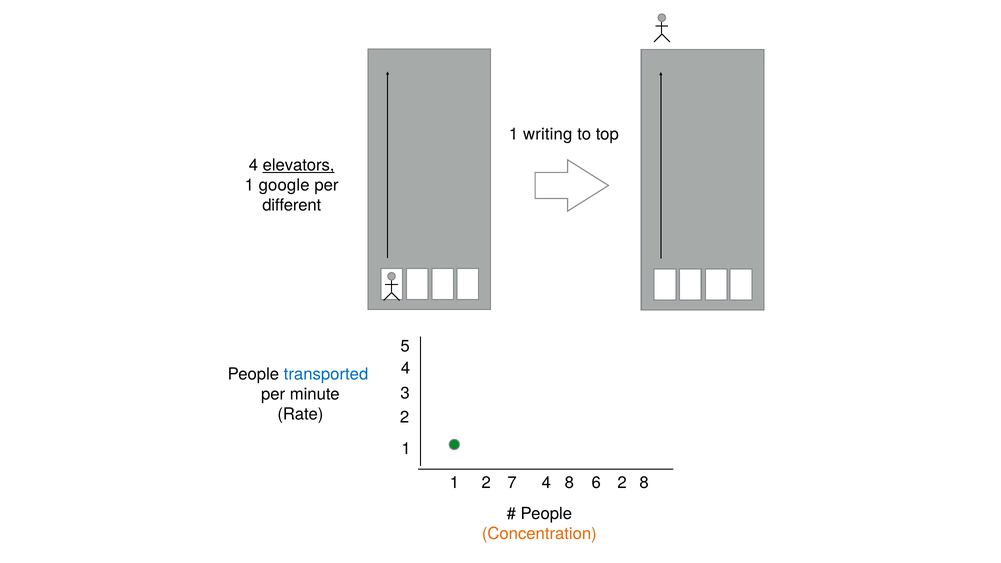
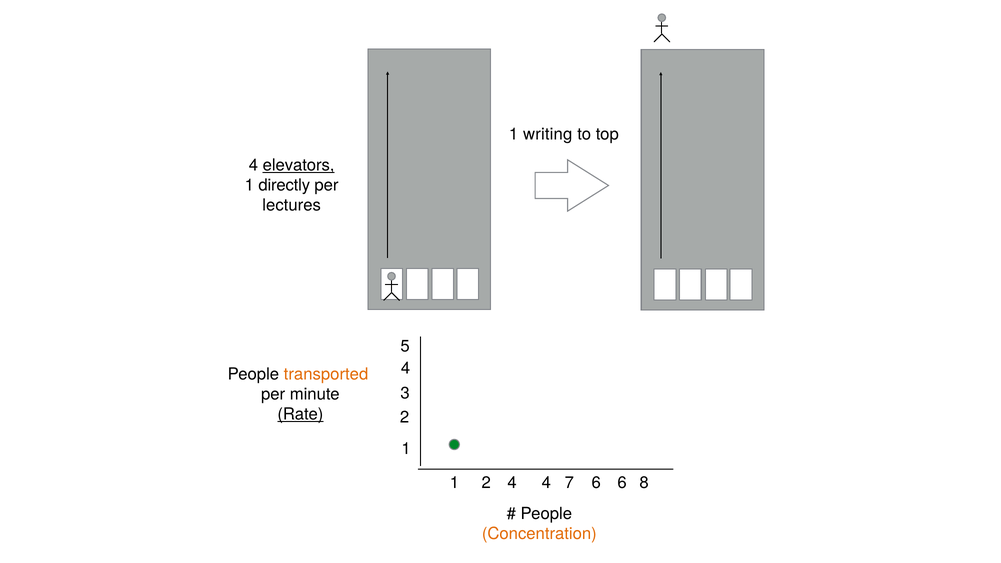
google: google -> directly
different: different -> lectures
transported colour: blue -> orange
Rate underline: none -> present
2 7: 7 -> 4
4 8: 8 -> 7
6 2: 2 -> 6
